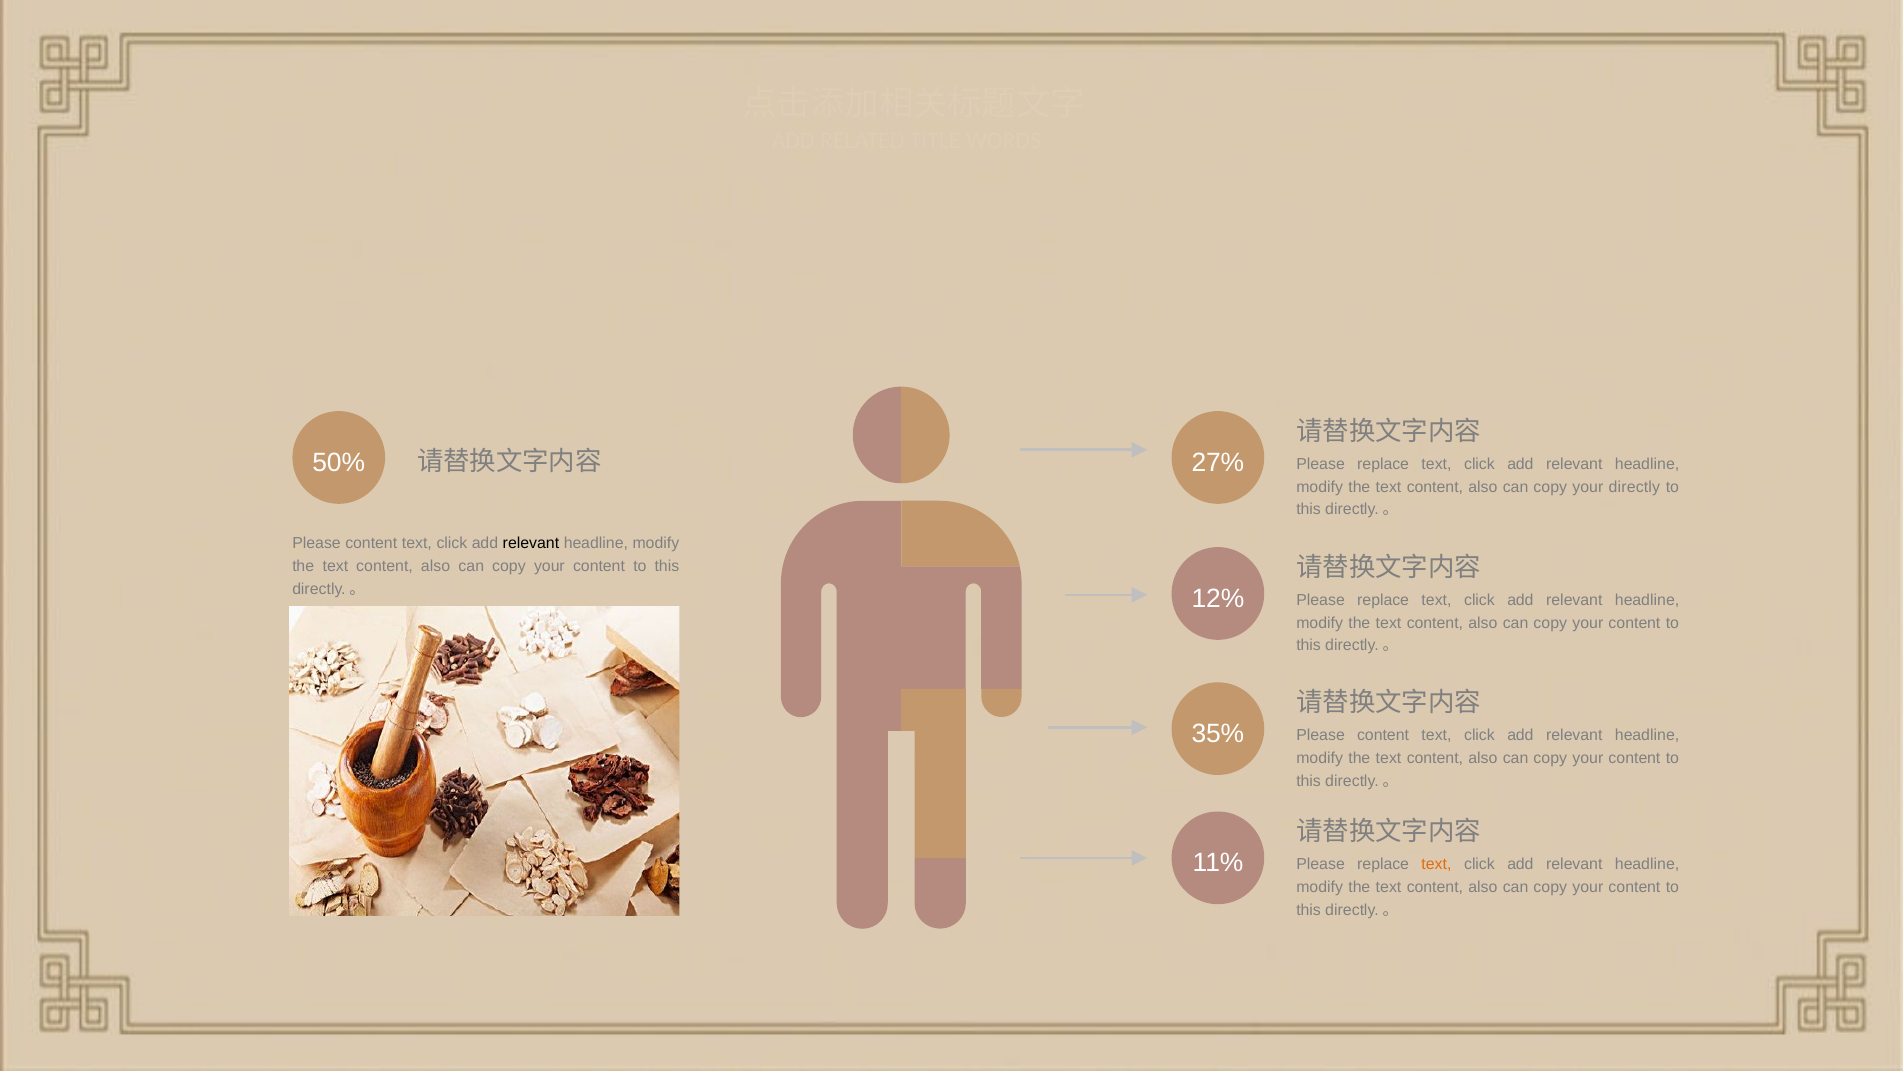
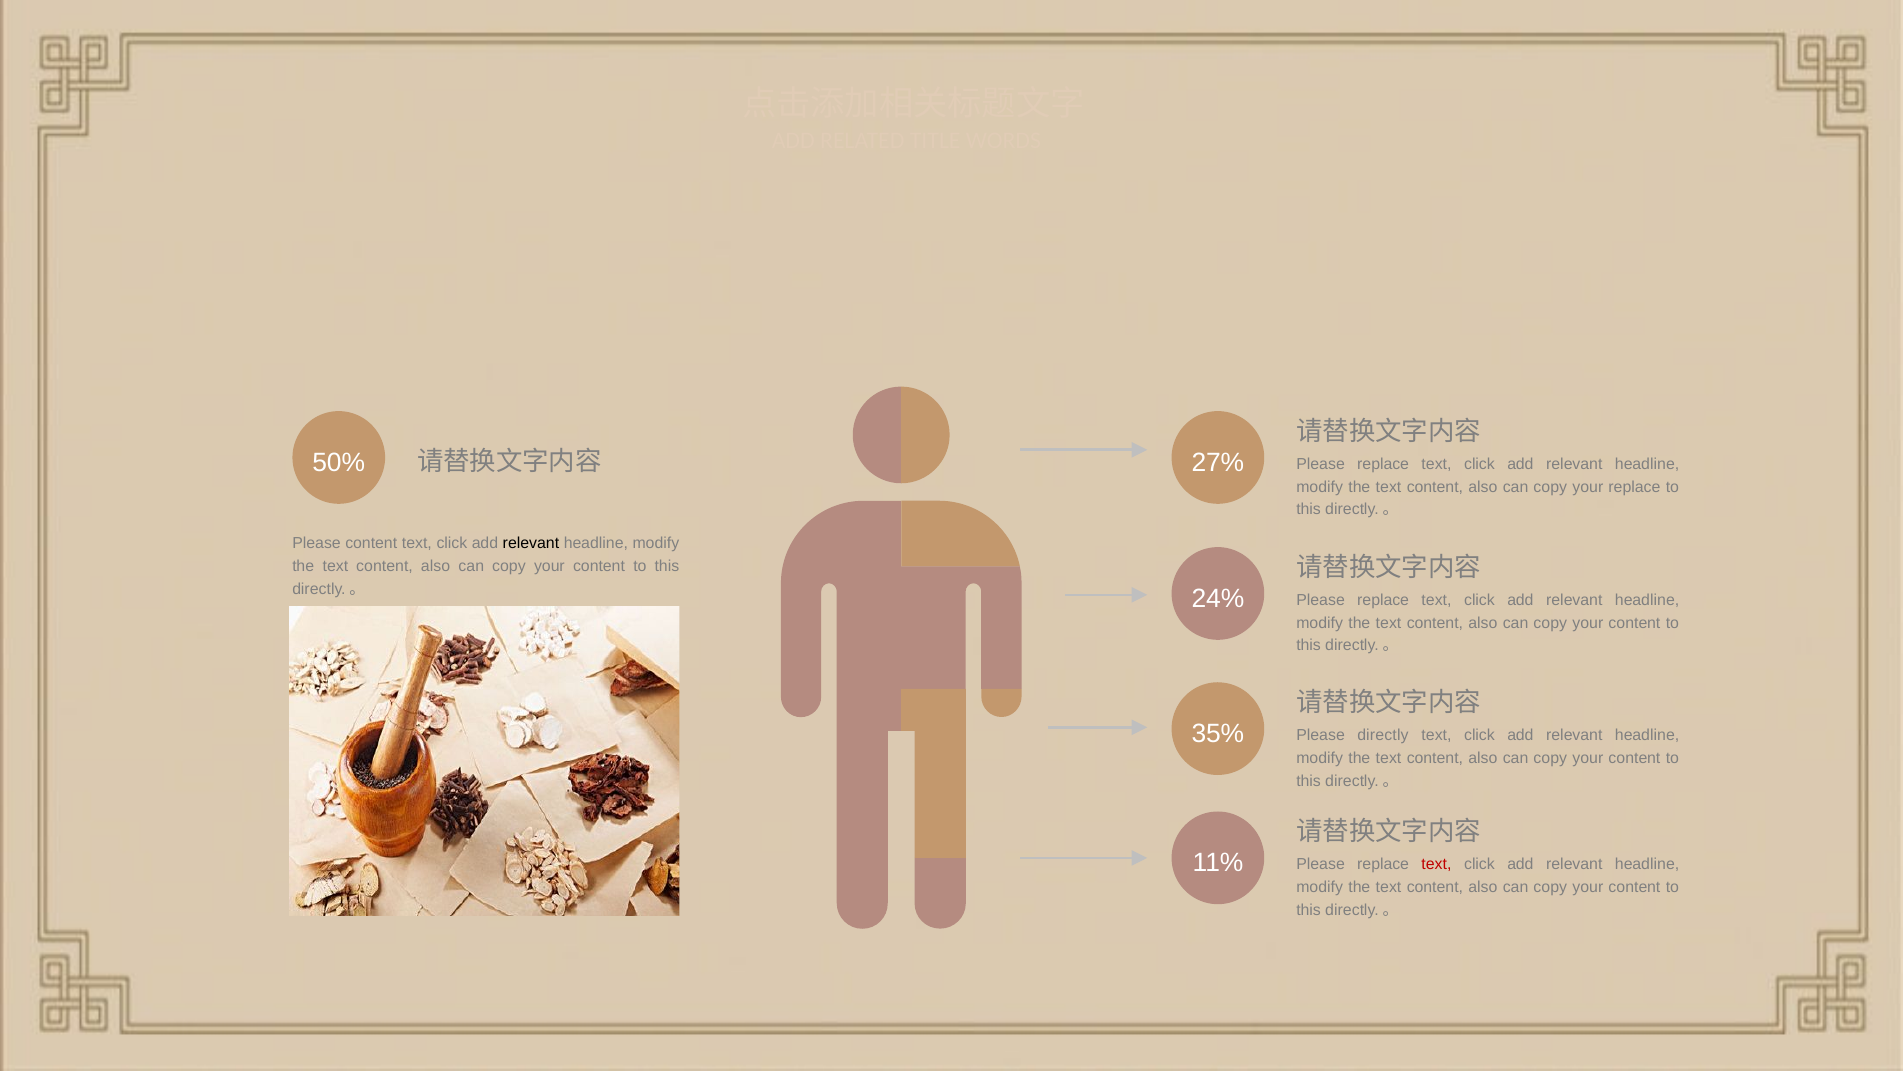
your directly: directly -> replace
12%: 12% -> 24%
content at (1383, 735): content -> directly
text at (1437, 864) colour: orange -> red
